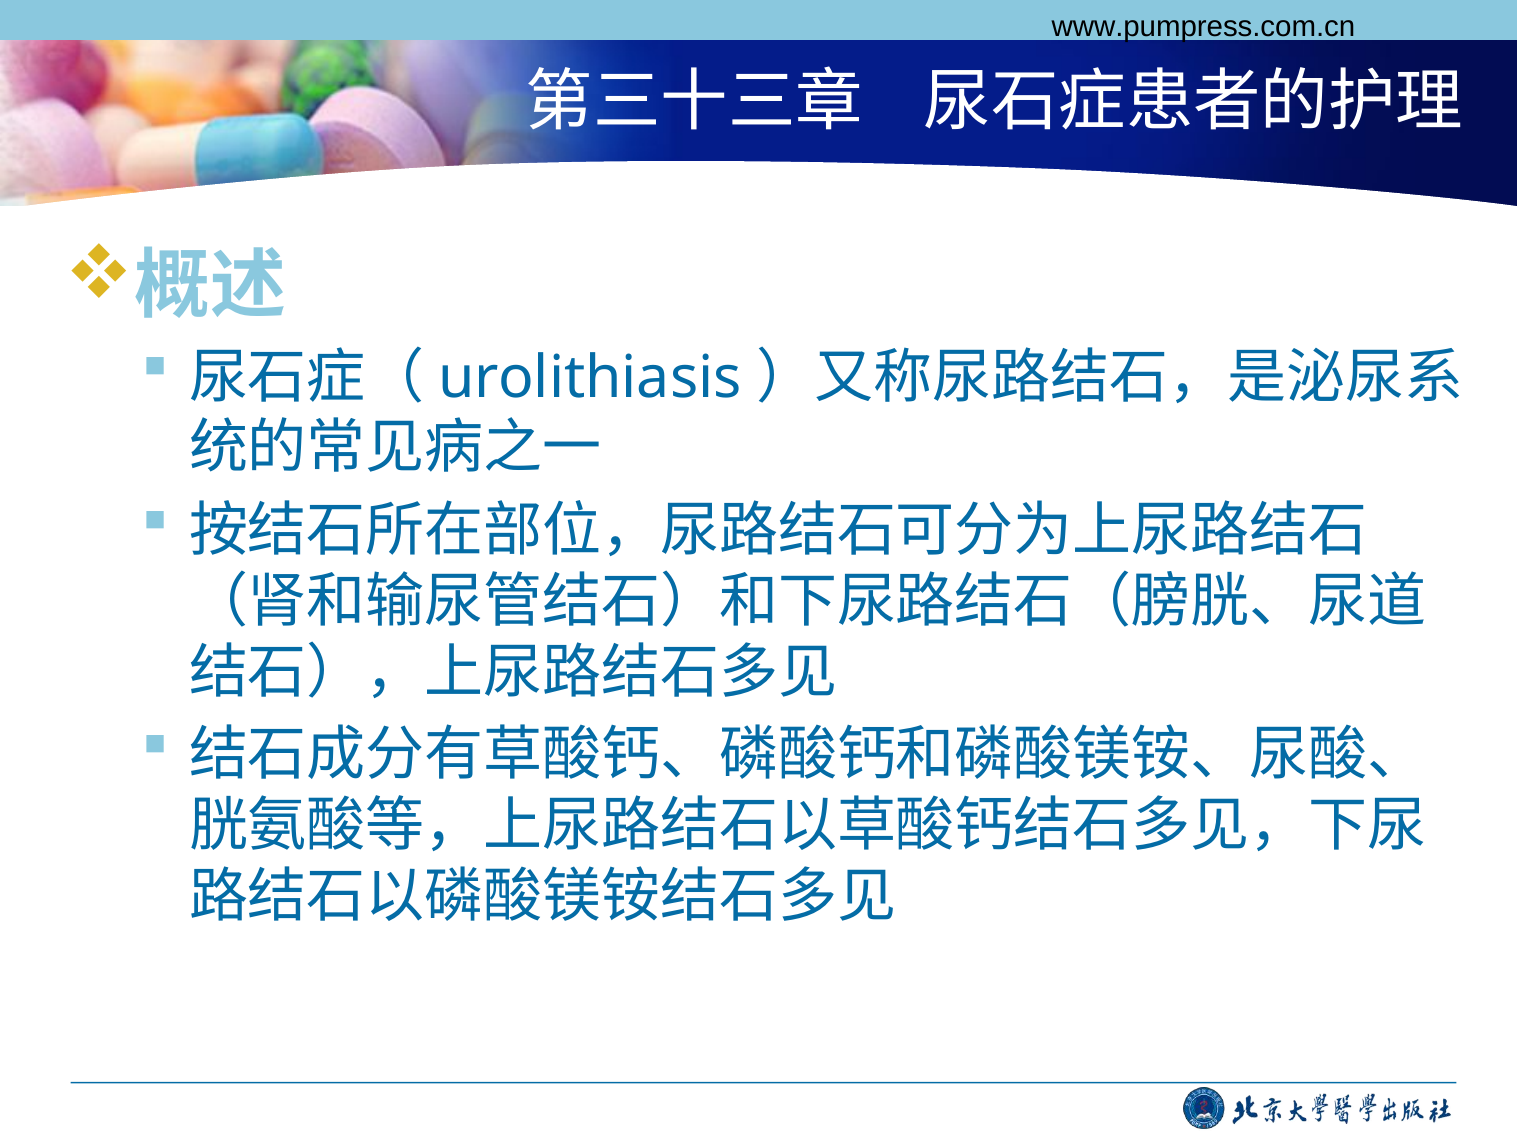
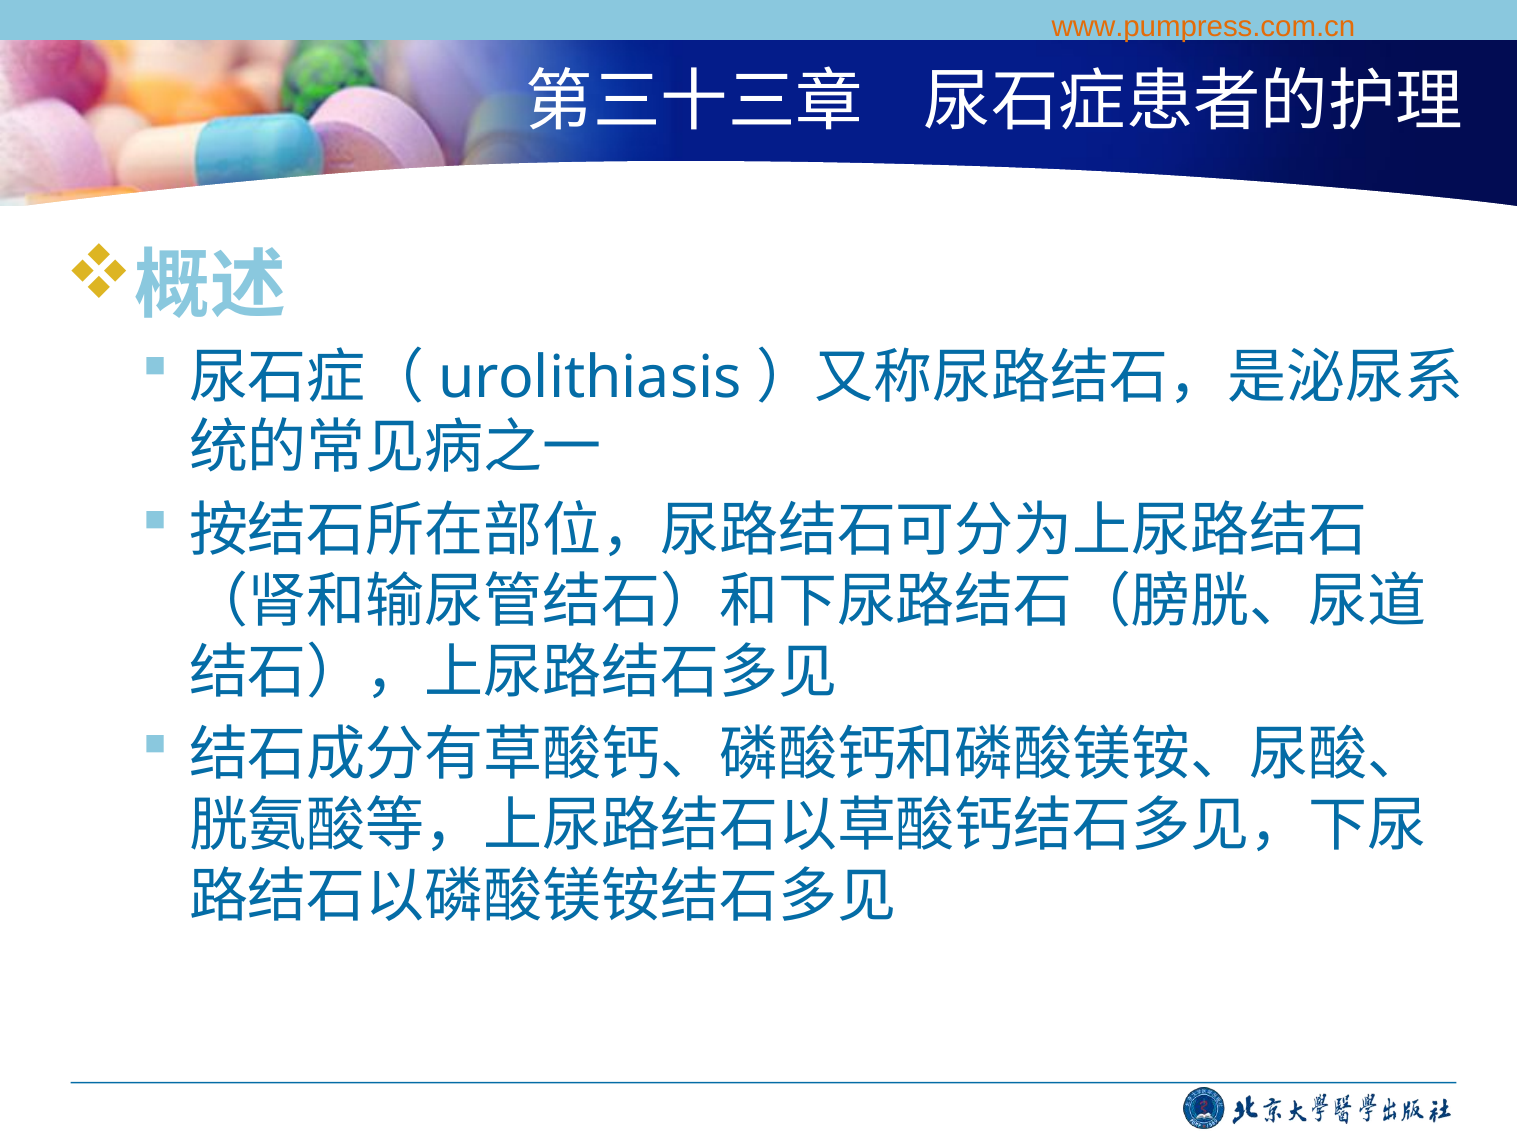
www.pumpress.com.cn colour: black -> orange
